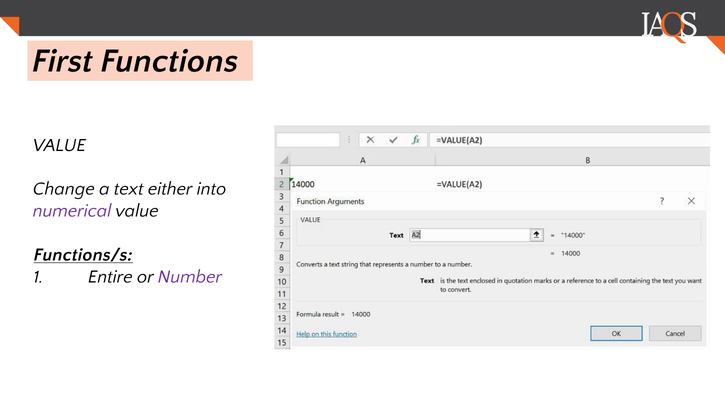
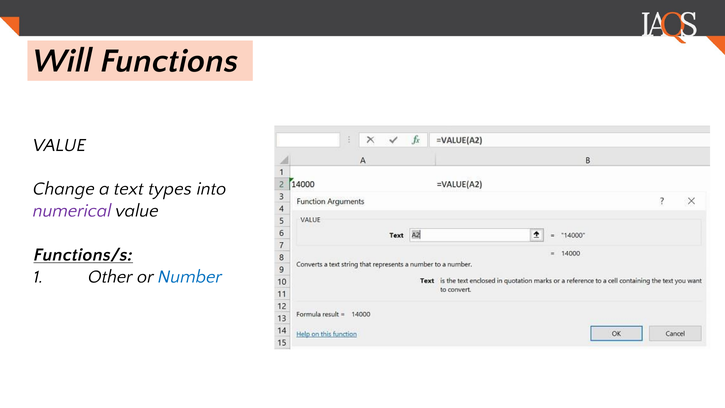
First: First -> Will
either: either -> types
Entire: Entire -> Other
Number colour: purple -> blue
